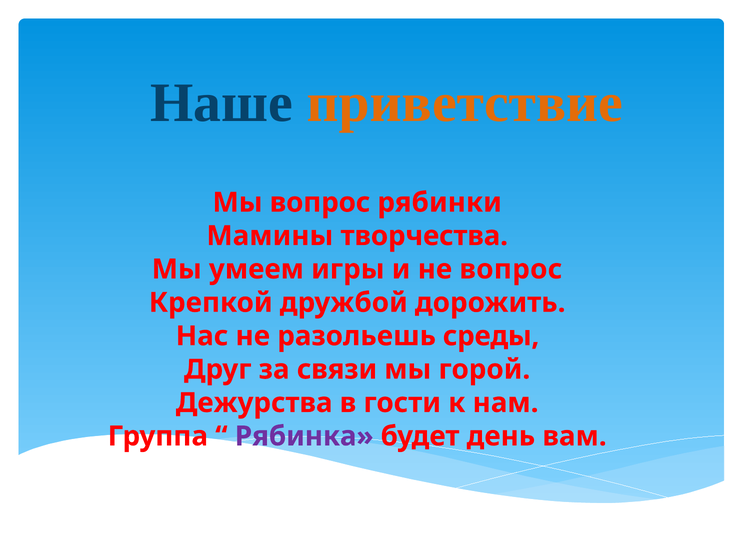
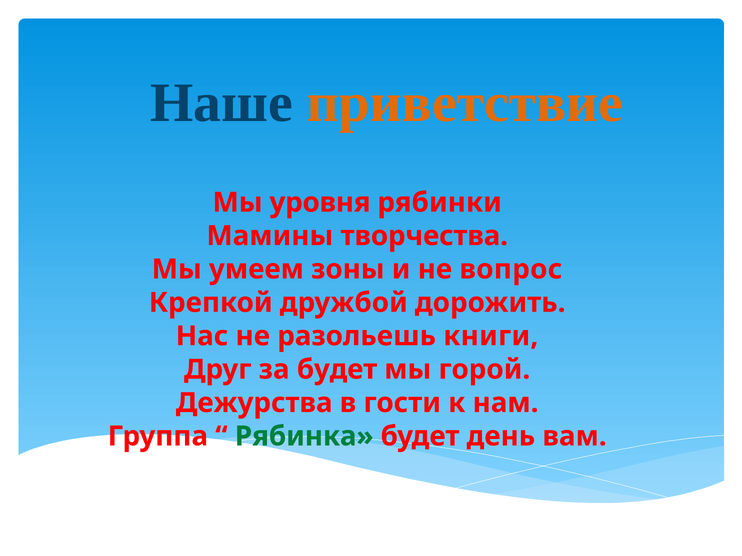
Мы вопрос: вопрос -> уровня
игры: игры -> зоны
среды: среды -> книги
за связи: связи -> будет
Рябинка colour: purple -> green
